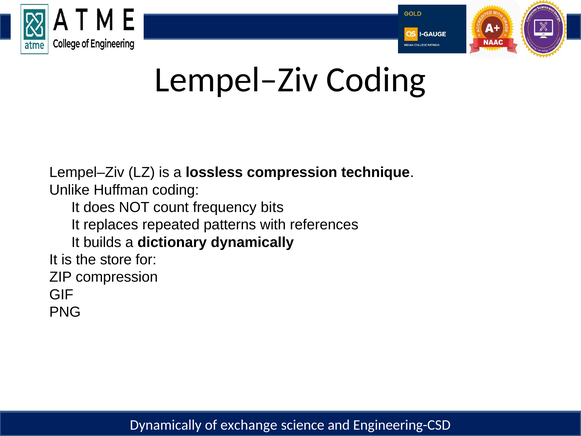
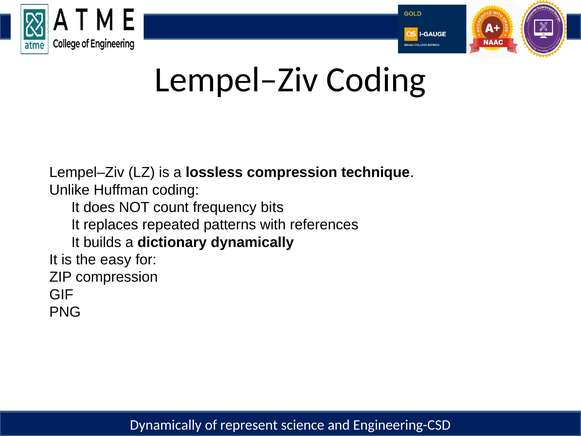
store: store -> easy
exchange: exchange -> represent
